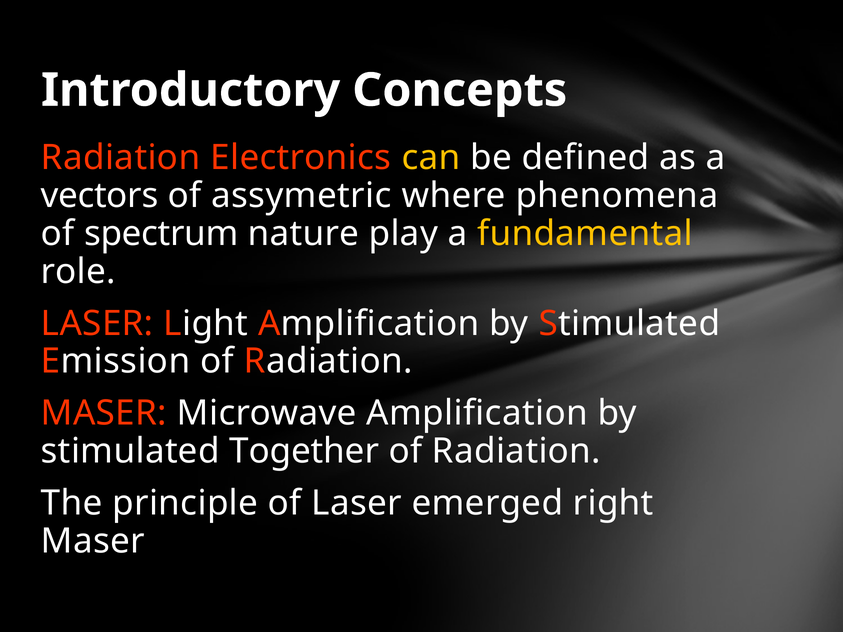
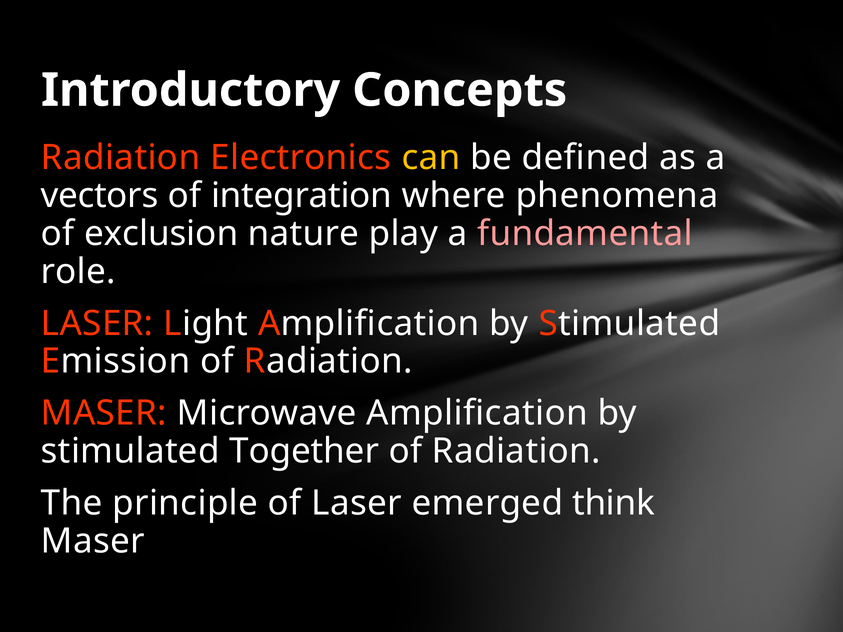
assymetric: assymetric -> integration
spectrum: spectrum -> exclusion
fundamental colour: yellow -> pink
right: right -> think
